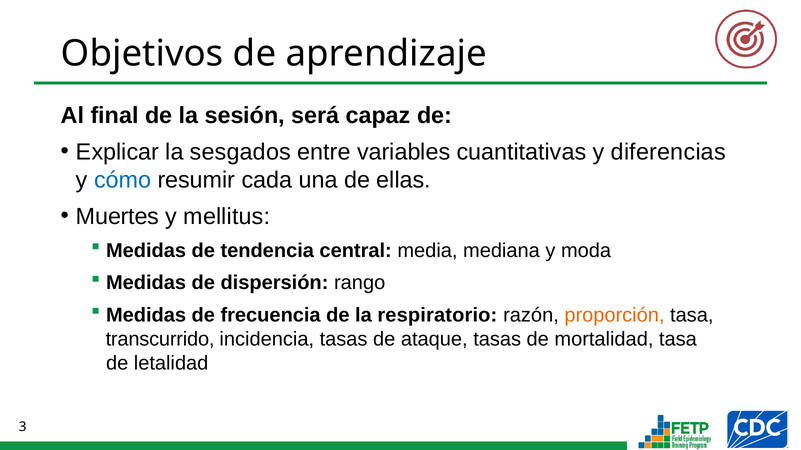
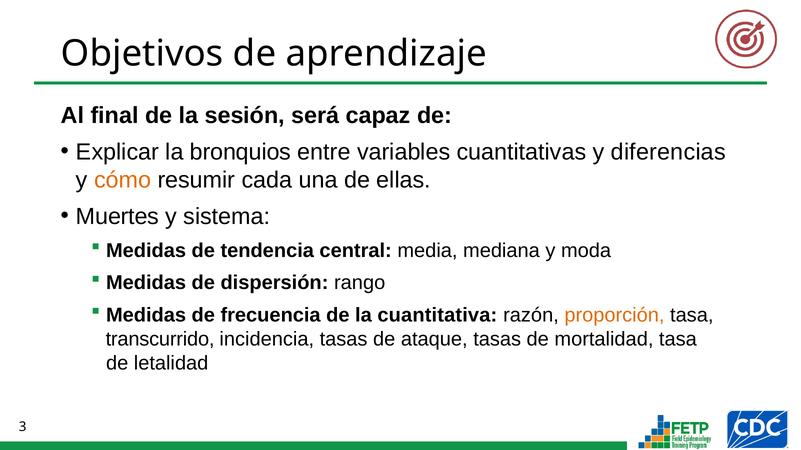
sesgados: sesgados -> bronquios
cómo colour: blue -> orange
mellitus: mellitus -> sistema
respiratorio: respiratorio -> cuantitativa
